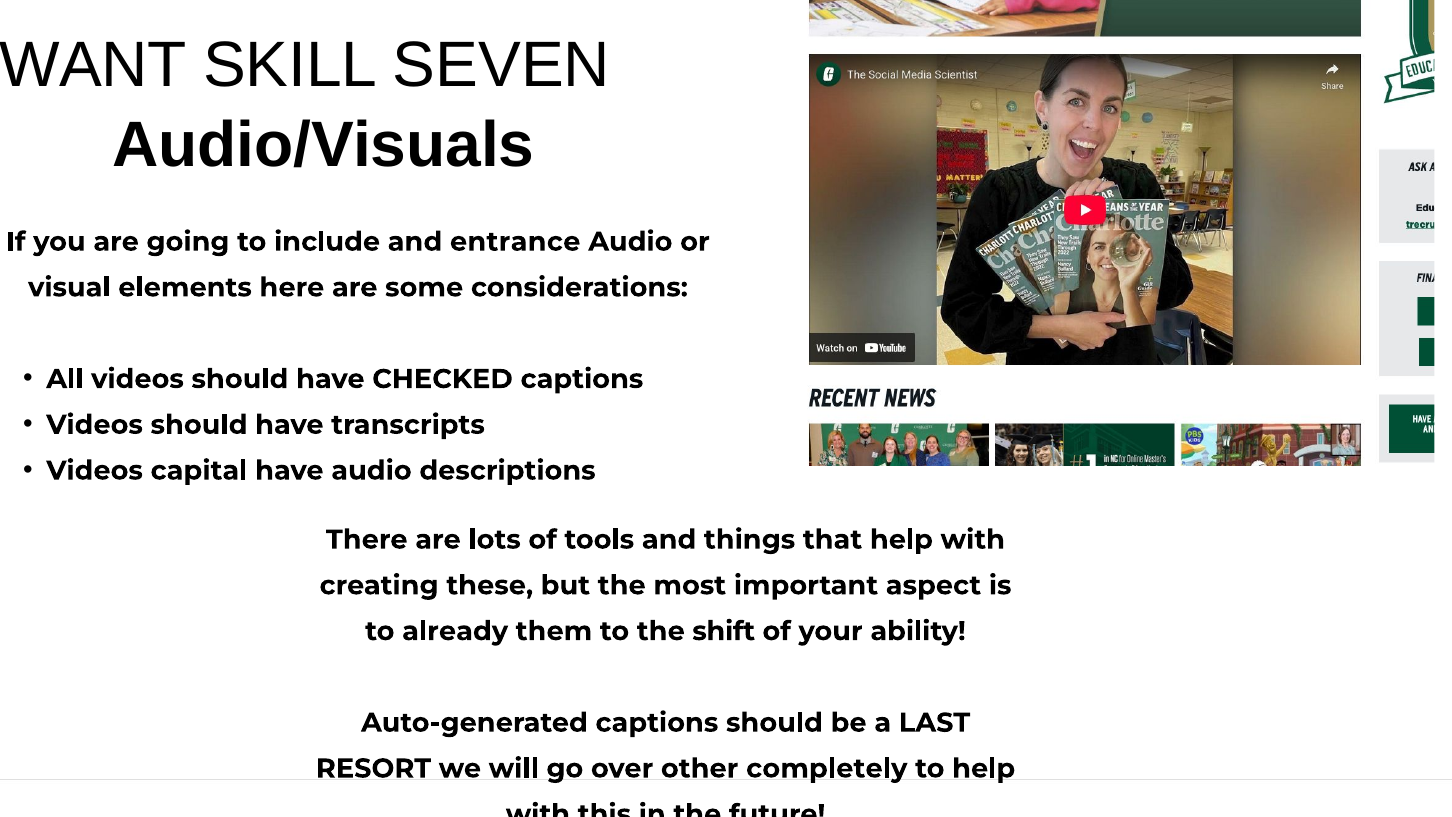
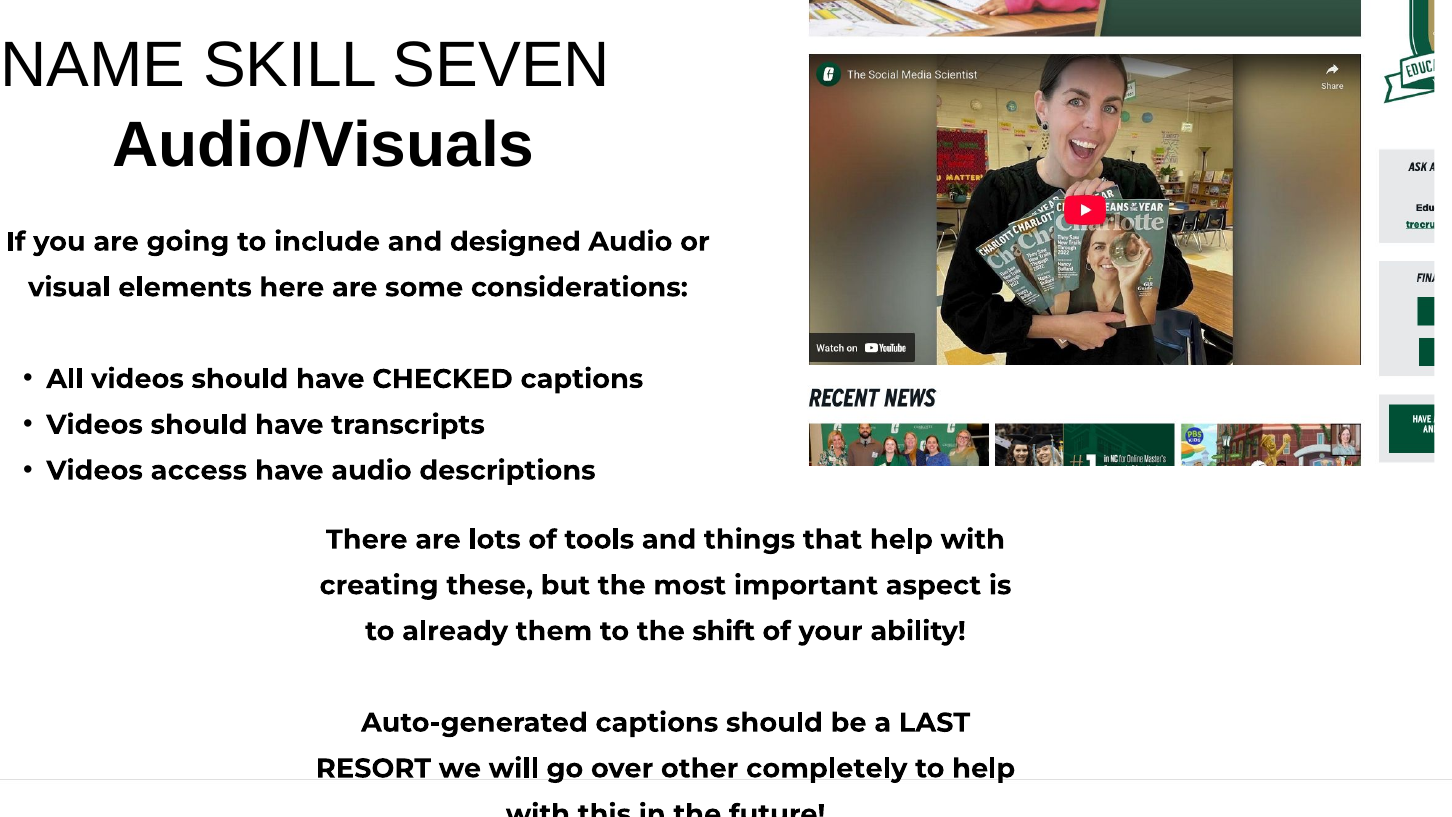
WANT: WANT -> NAME
entrance: entrance -> designed
capital: capital -> access
